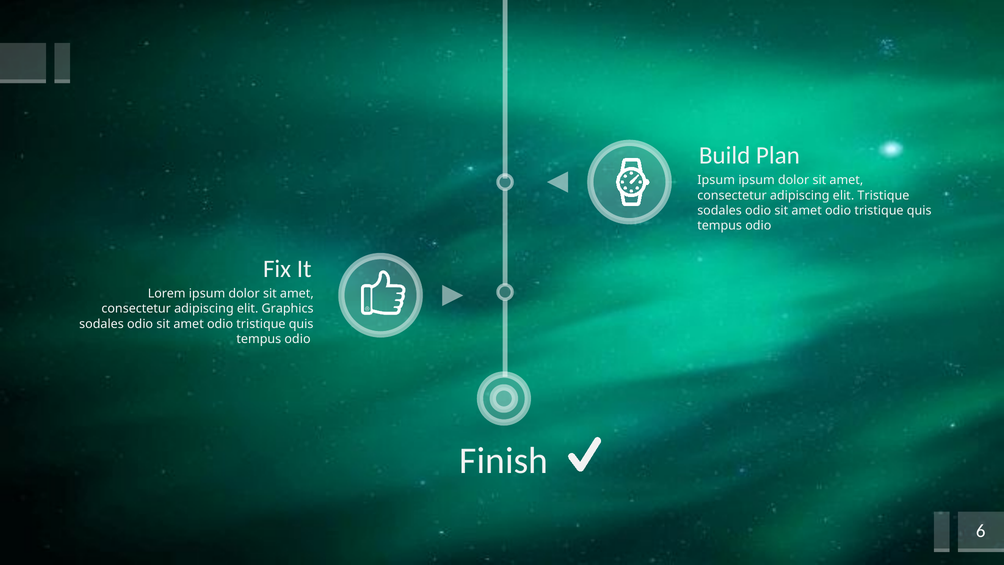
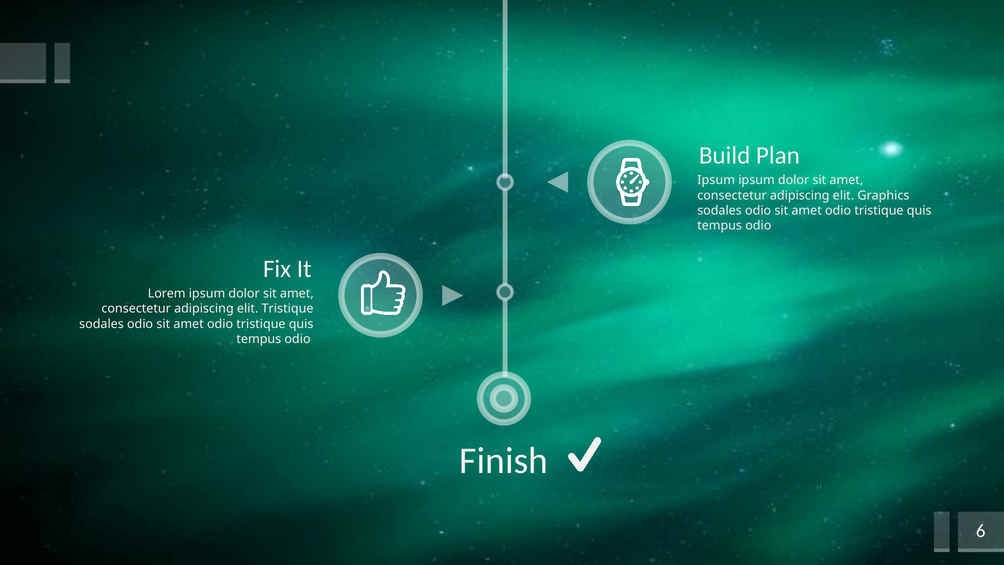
elit Tristique: Tristique -> Graphics
elit Graphics: Graphics -> Tristique
